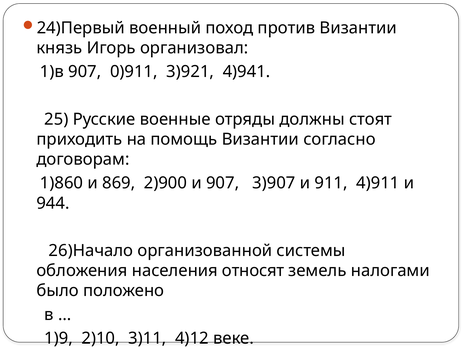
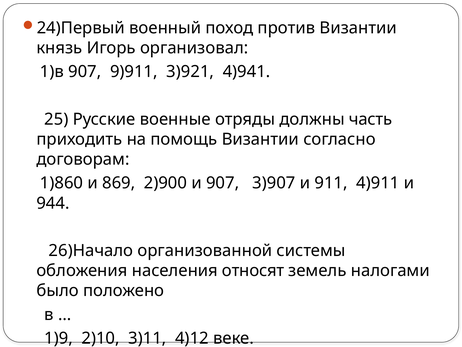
0)911: 0)911 -> 9)911
стоят: стоят -> часть
